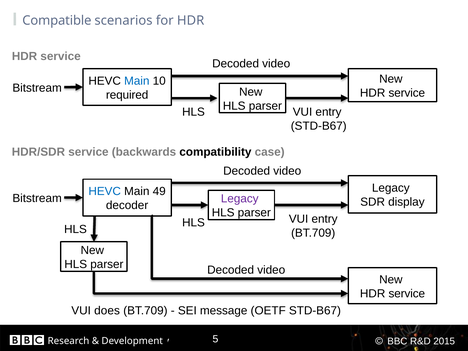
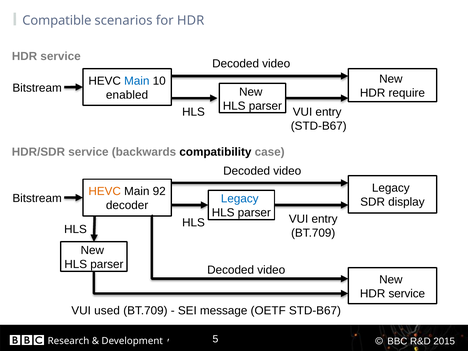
service at (407, 93): service -> require
required: required -> enabled
HEVC at (105, 191) colour: blue -> orange
49: 49 -> 92
Legacy at (240, 199) colour: purple -> blue
does: does -> used
